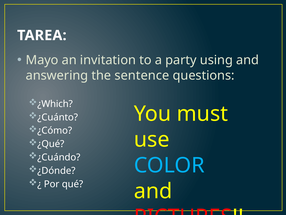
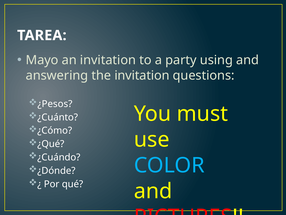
the sentence: sentence -> invitation
¿Which: ¿Which -> ¿Pesos
